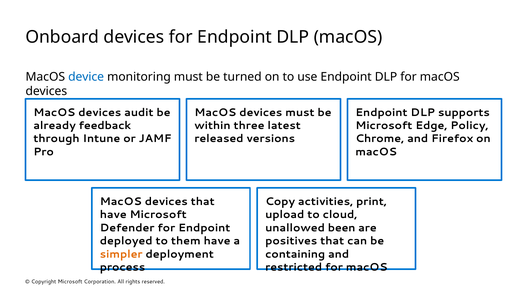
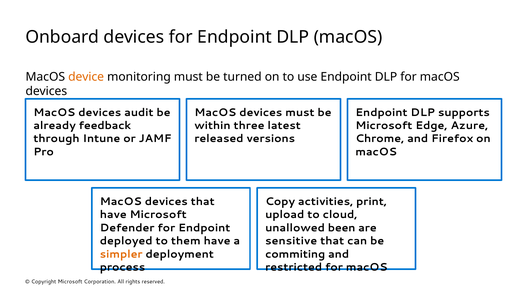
device colour: blue -> orange
Policy: Policy -> Azure
positives: positives -> sensitive
containing: containing -> commiting
